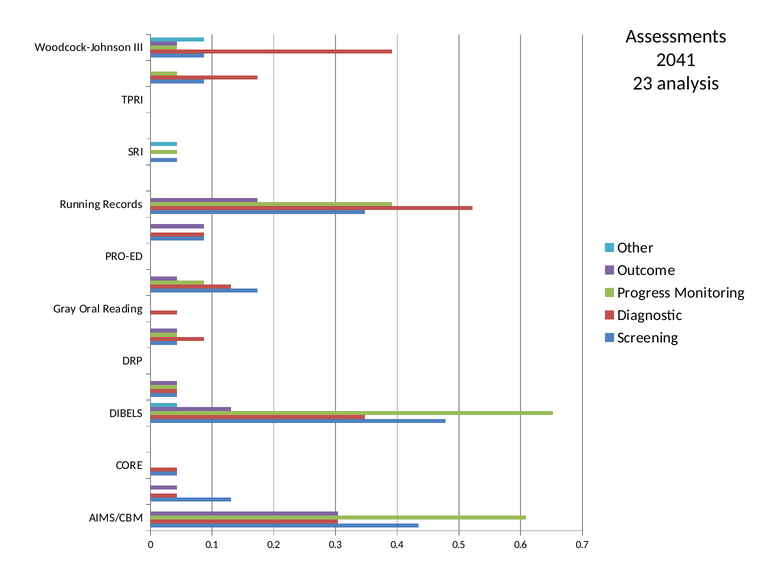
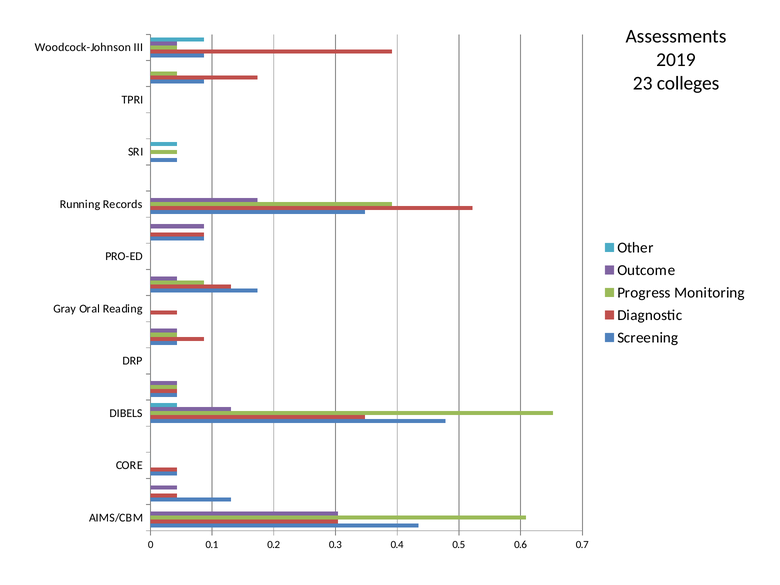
2041: 2041 -> 2019
analysis: analysis -> colleges
